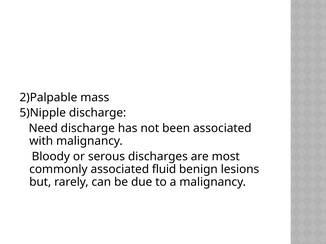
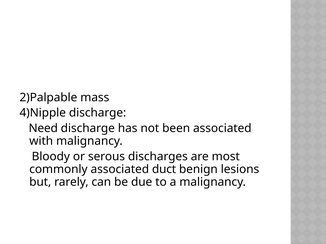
5)Nipple: 5)Nipple -> 4)Nipple
fluid: fluid -> duct
